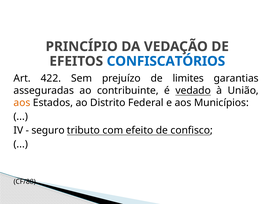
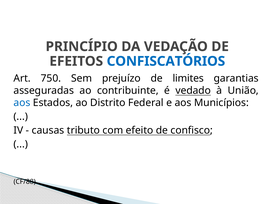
422: 422 -> 750
aos at (22, 103) colour: orange -> blue
seguro: seguro -> causas
